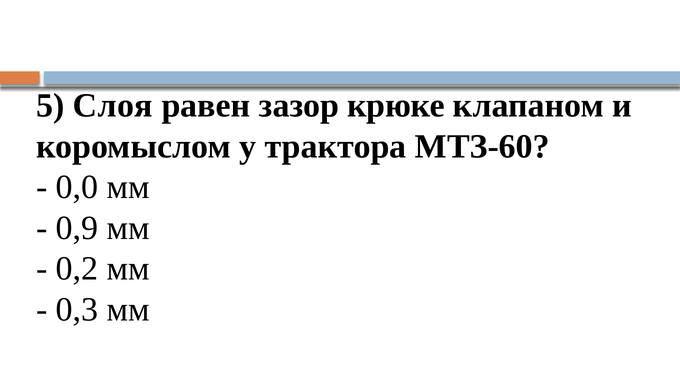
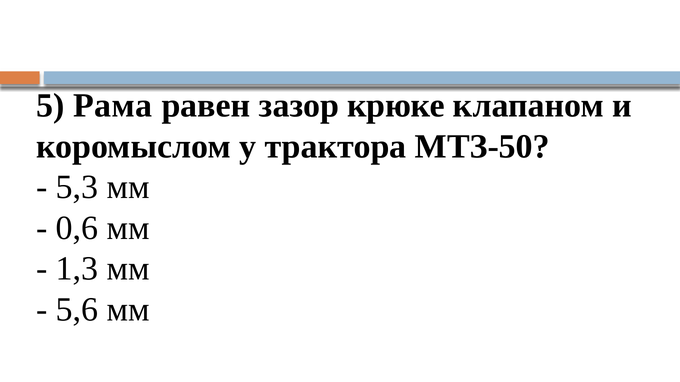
Слоя: Слоя -> Рама
МТЗ-60: МТЗ-60 -> МТЗ-50
0,0: 0,0 -> 5,3
0,9: 0,9 -> 0,6
0,2: 0,2 -> 1,3
0,3: 0,3 -> 5,6
